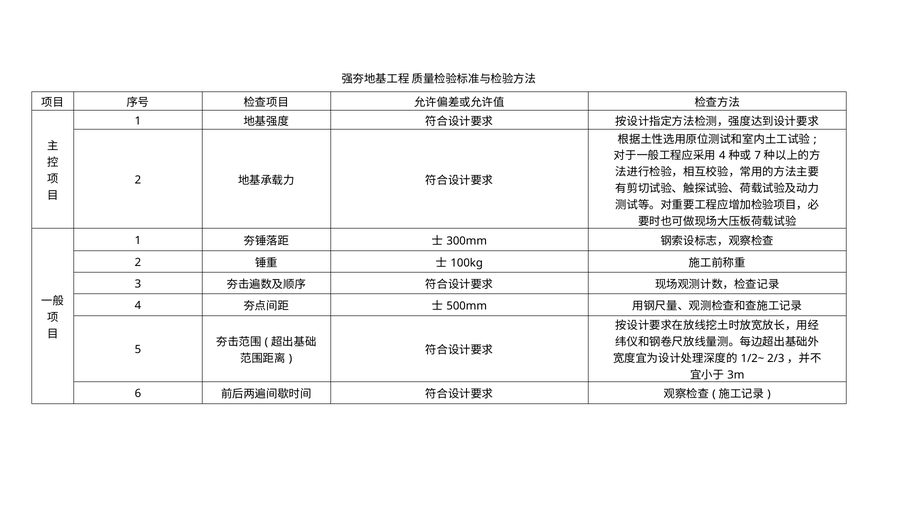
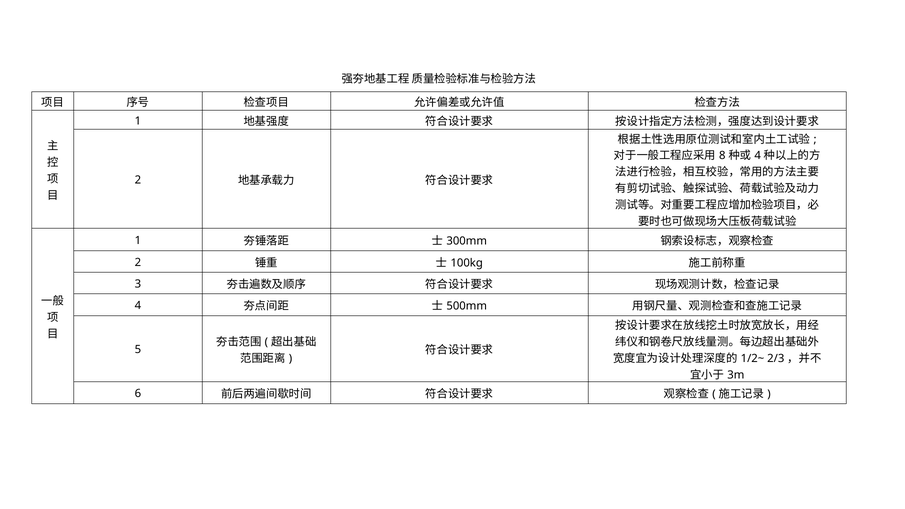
4 at (722, 156): 4 -> 8
7 at (758, 156): 7 -> 4
